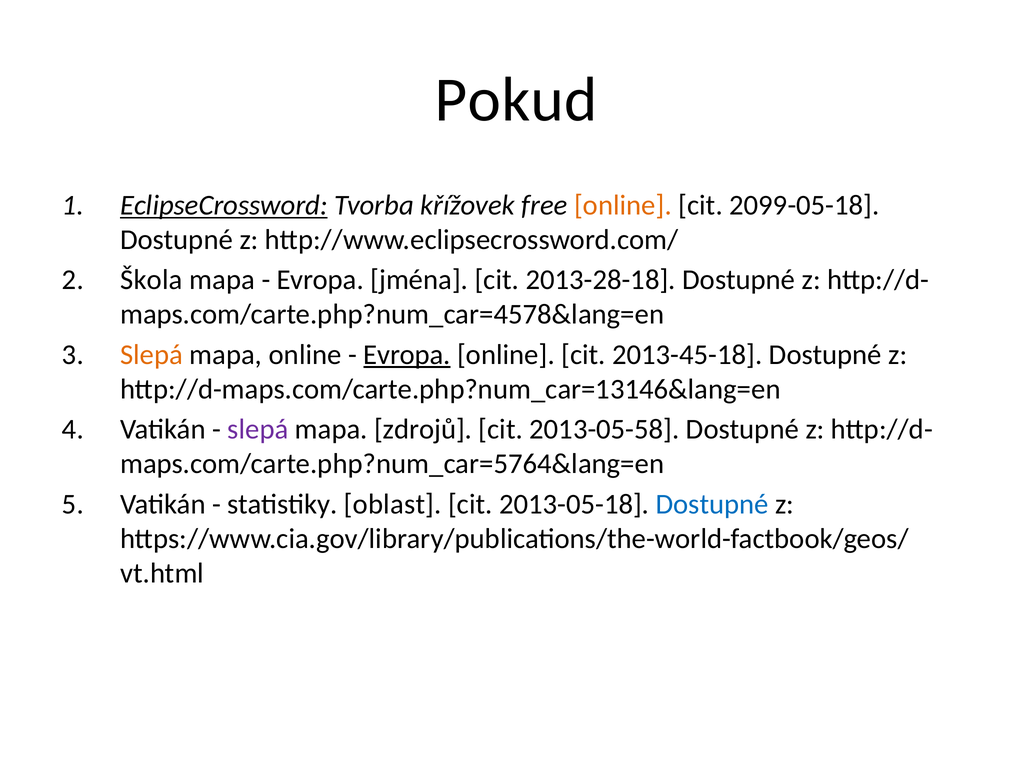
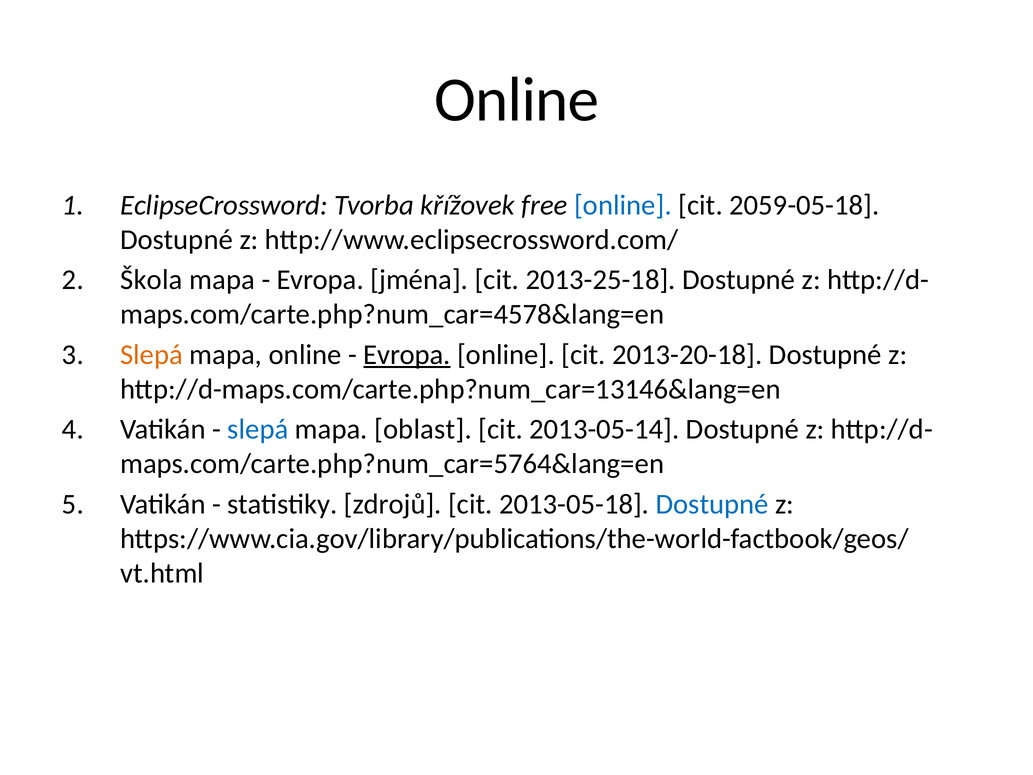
Pokud at (516, 100): Pokud -> Online
EclipseCrossword underline: present -> none
online at (623, 205) colour: orange -> blue
2099-05-18: 2099-05-18 -> 2059-05-18
2013-28-18: 2013-28-18 -> 2013-25-18
2013-45-18: 2013-45-18 -> 2013-20-18
slepá at (258, 429) colour: purple -> blue
zdrojů: zdrojů -> oblast
2013-05-58: 2013-05-58 -> 2013-05-14
oblast: oblast -> zdrojů
